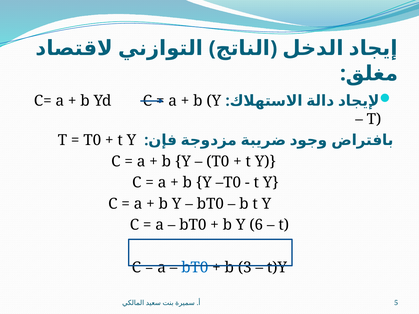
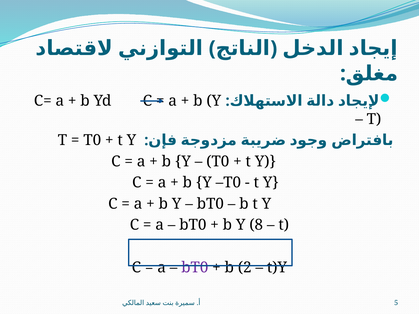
6: 6 -> 8
bT0 at (195, 268) colour: blue -> purple
3: 3 -> 2
